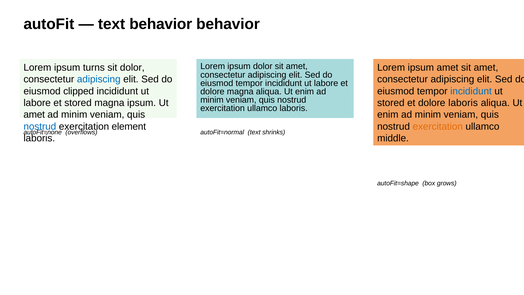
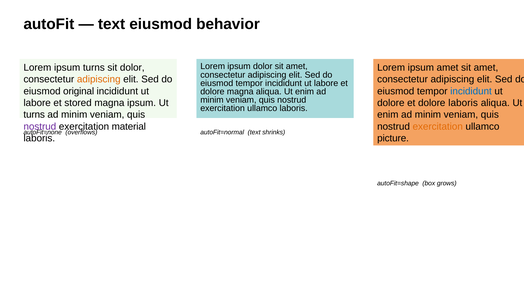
text behavior: behavior -> eiusmod
adipiscing at (99, 79) colour: blue -> orange
clipped: clipped -> original
stored at (391, 103): stored -> dolore
amet at (34, 115): amet -> turns
nostrud at (40, 126) colour: blue -> purple
element: element -> material
middle: middle -> picture
